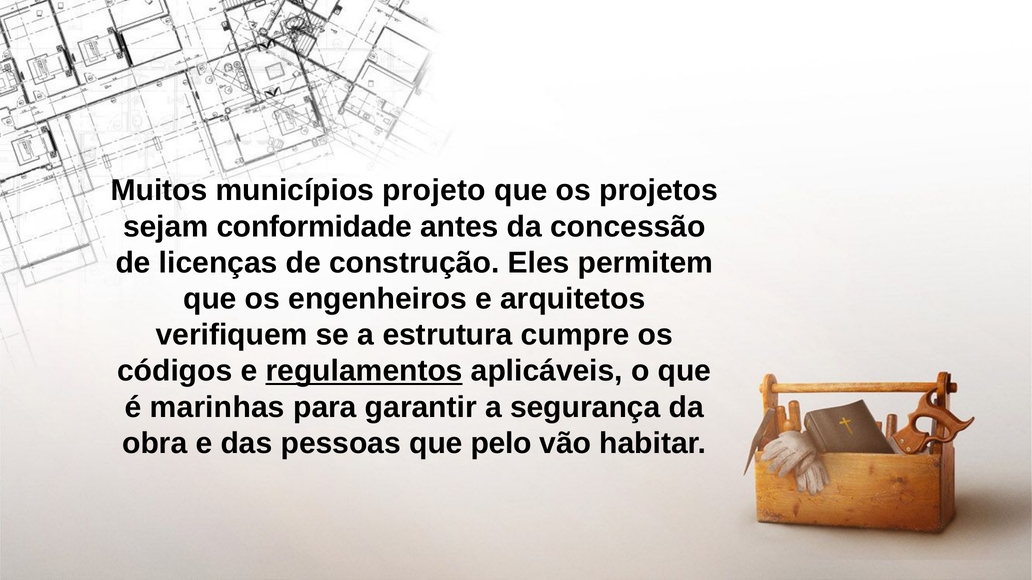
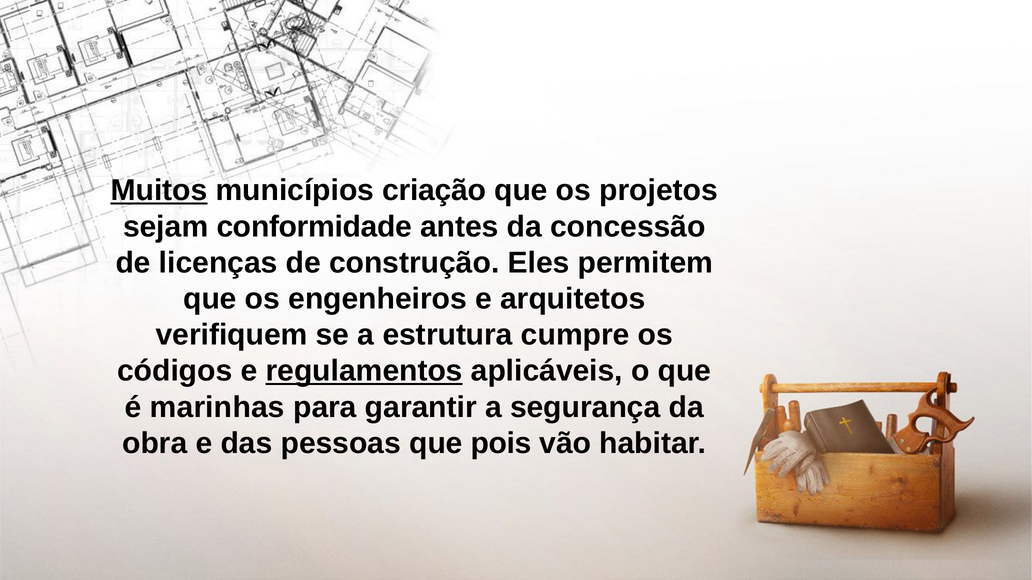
Muitos underline: none -> present
projeto: projeto -> criação
pelo: pelo -> pois
